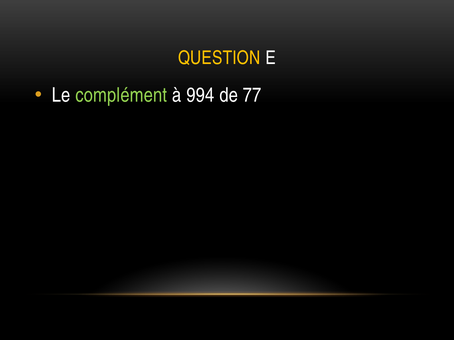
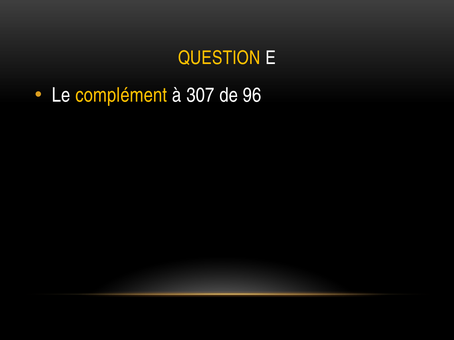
complément colour: light green -> yellow
994: 994 -> 307
77: 77 -> 96
